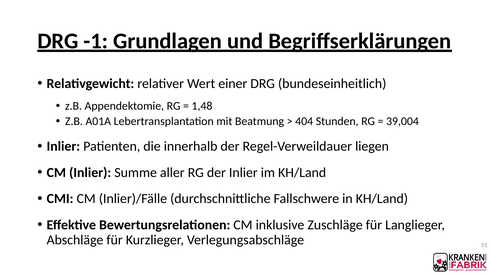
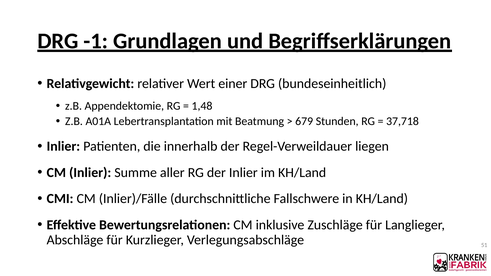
404: 404 -> 679
39,004: 39,004 -> 37,718
